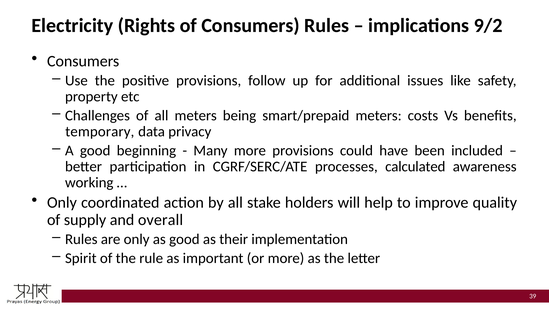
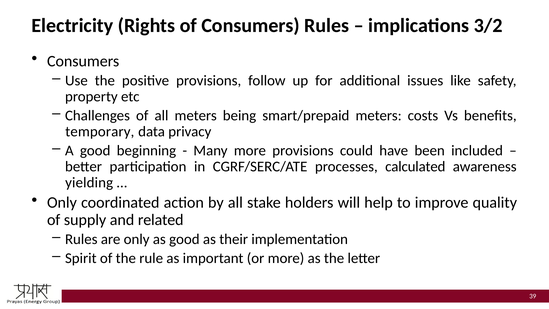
9/2: 9/2 -> 3/2
working: working -> yielding
overall: overall -> related
